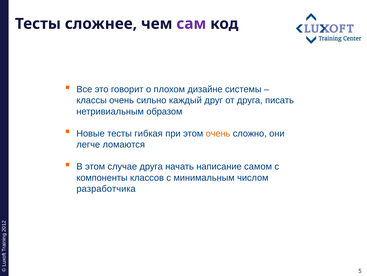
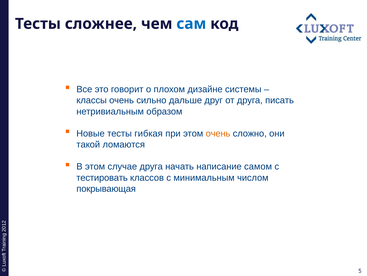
сам colour: purple -> blue
каждый: каждый -> дальше
легче: легче -> такой
компоненты: компоненты -> тестировать
разработчика: разработчика -> покрывающая
